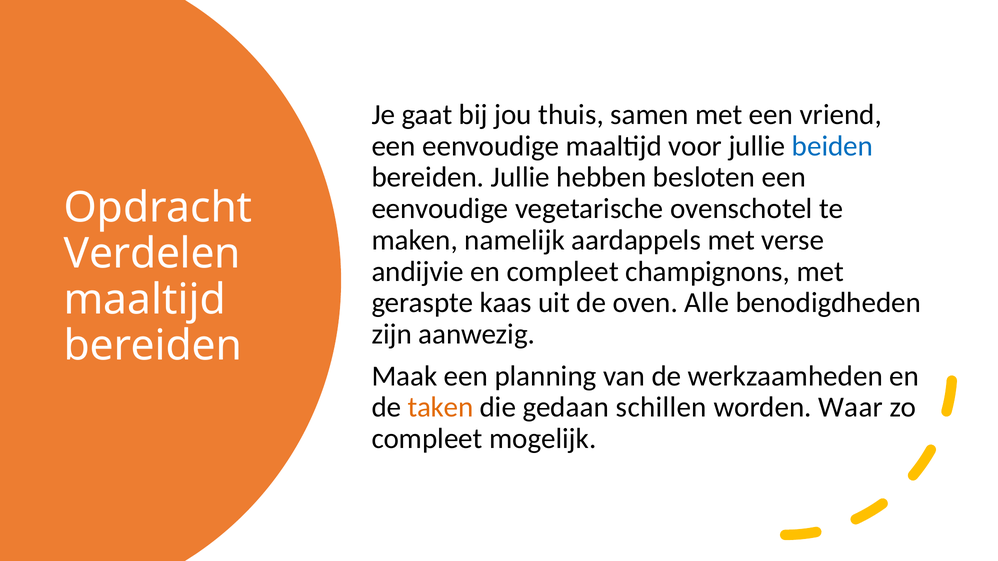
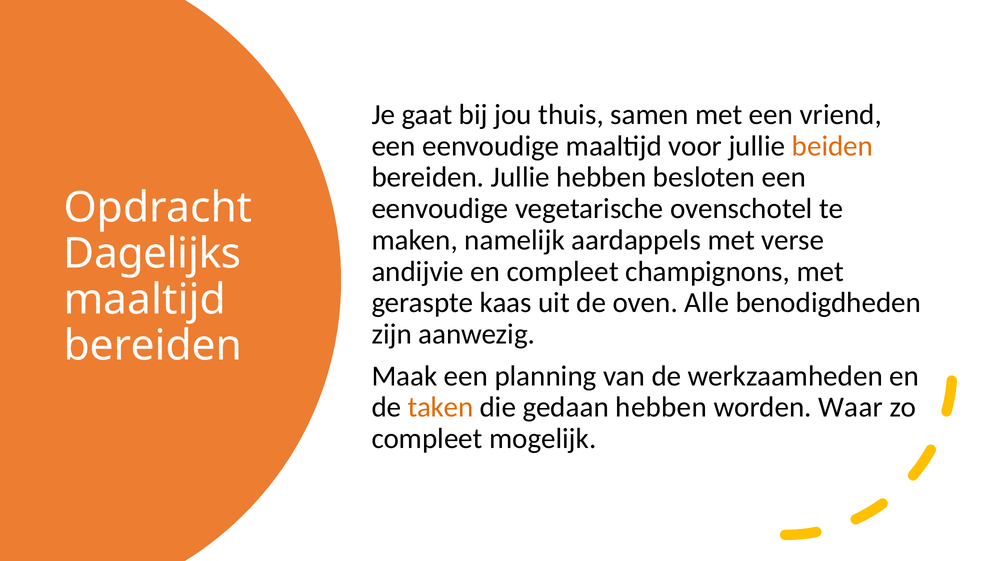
beiden colour: blue -> orange
Verdelen: Verdelen -> Dagelijks
gedaan schillen: schillen -> hebben
